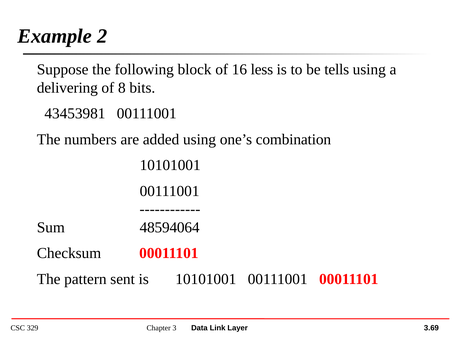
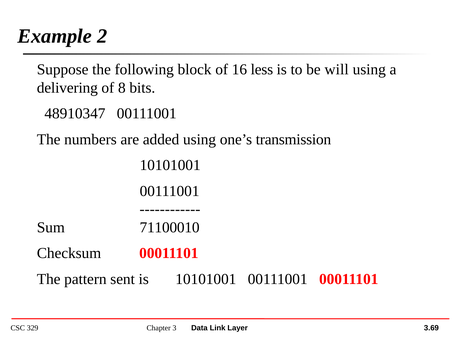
tells: tells -> will
43453981: 43453981 -> 48910347
combination: combination -> transmission
48594064: 48594064 -> 71100010
